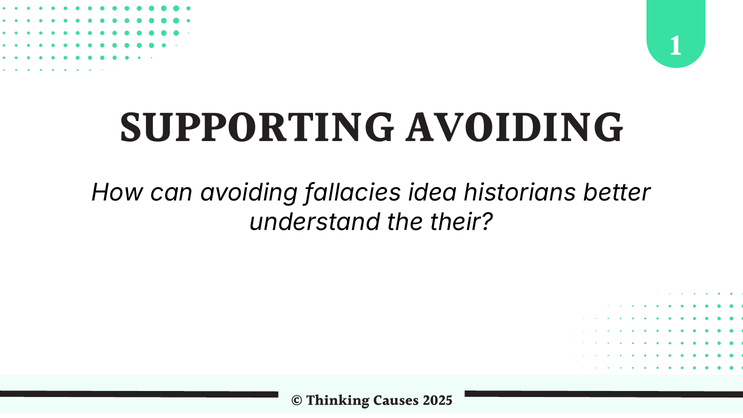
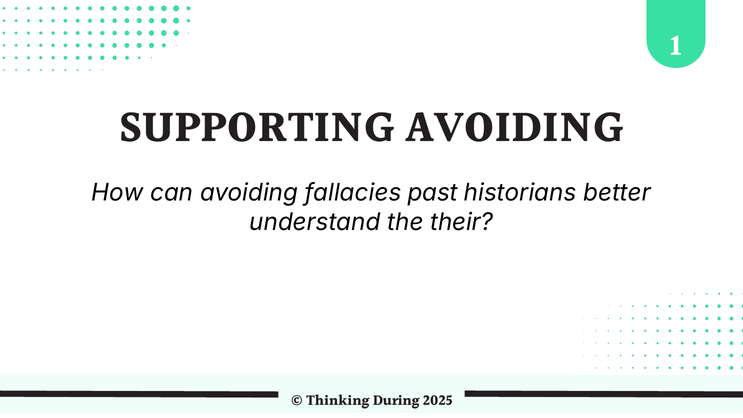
idea: idea -> past
Causes: Causes -> During
